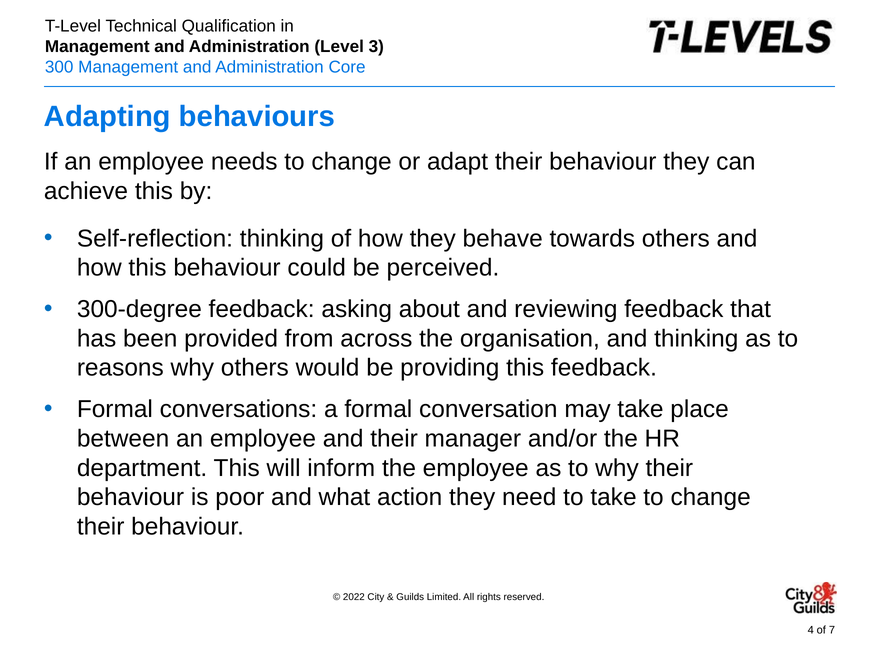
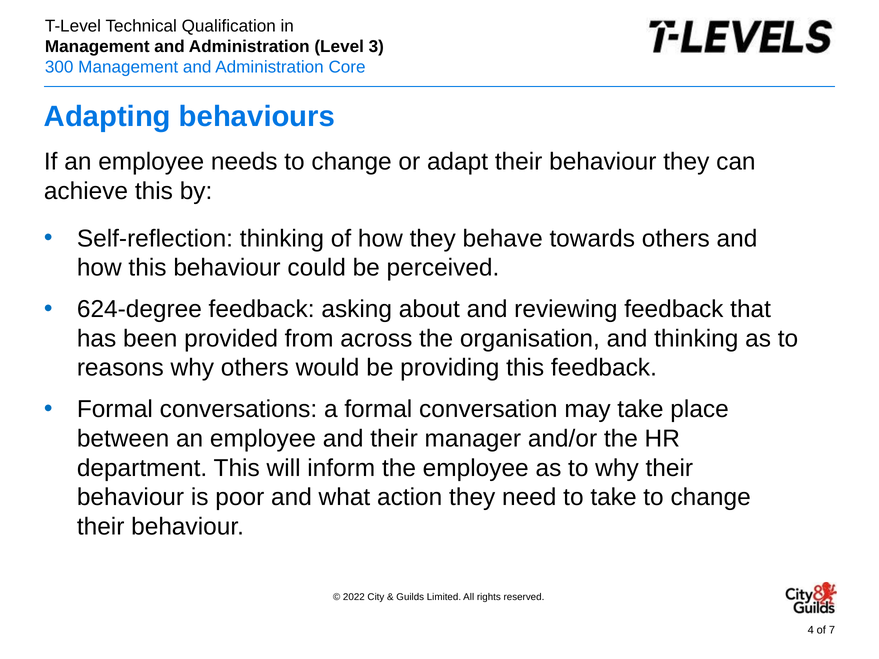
300-degree: 300-degree -> 624-degree
